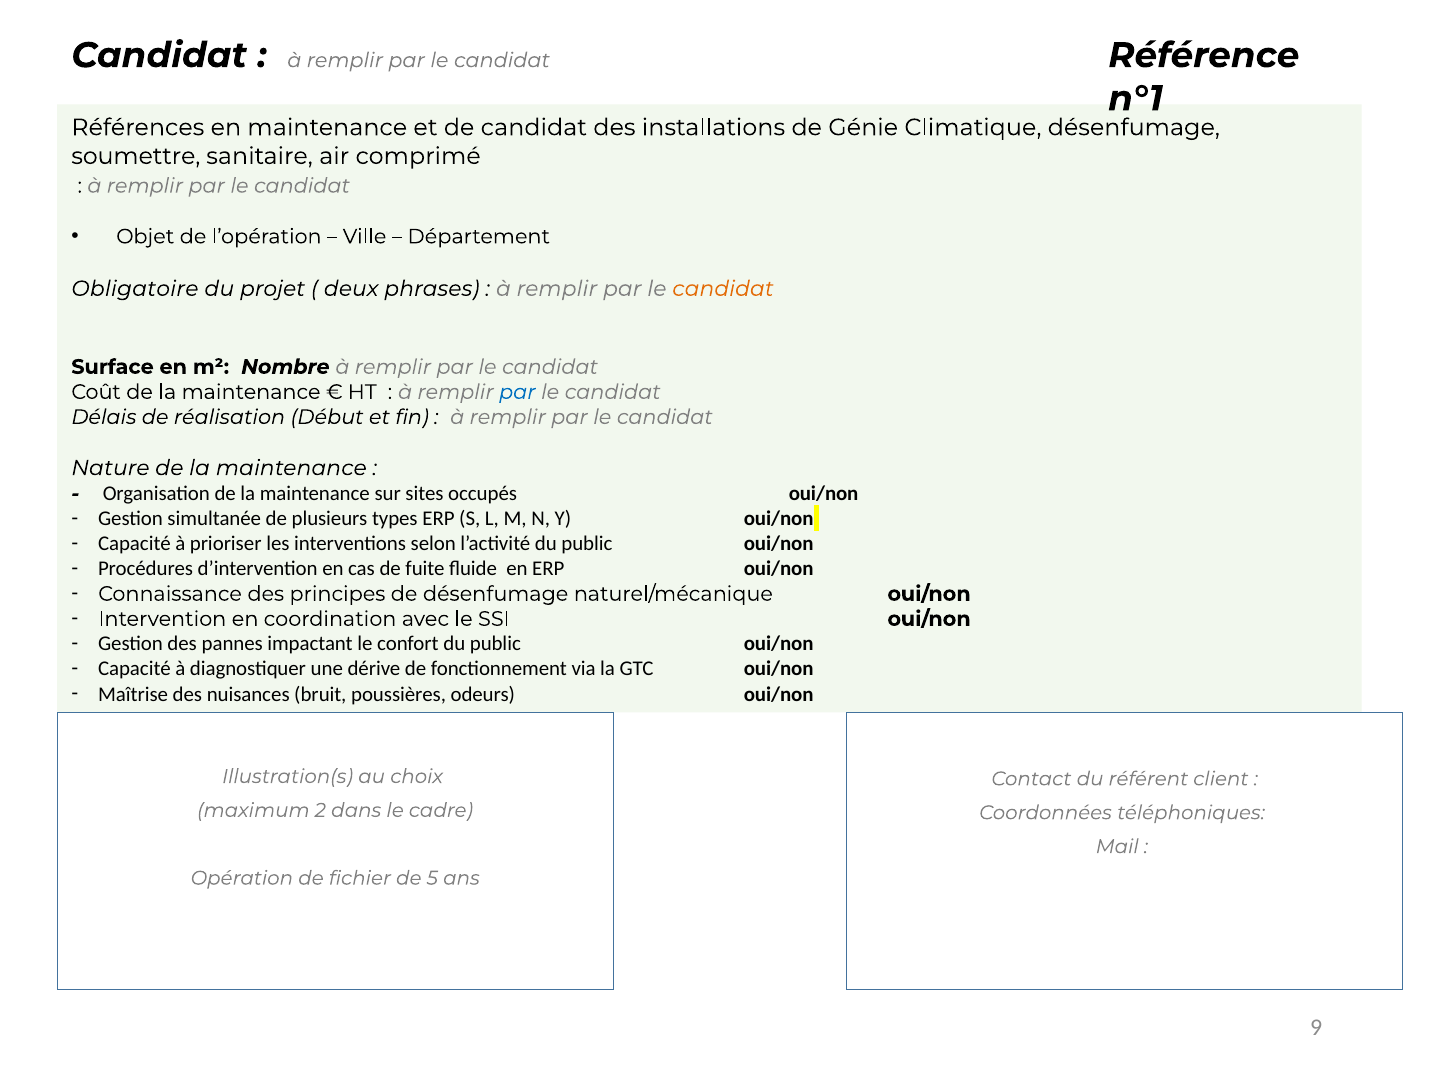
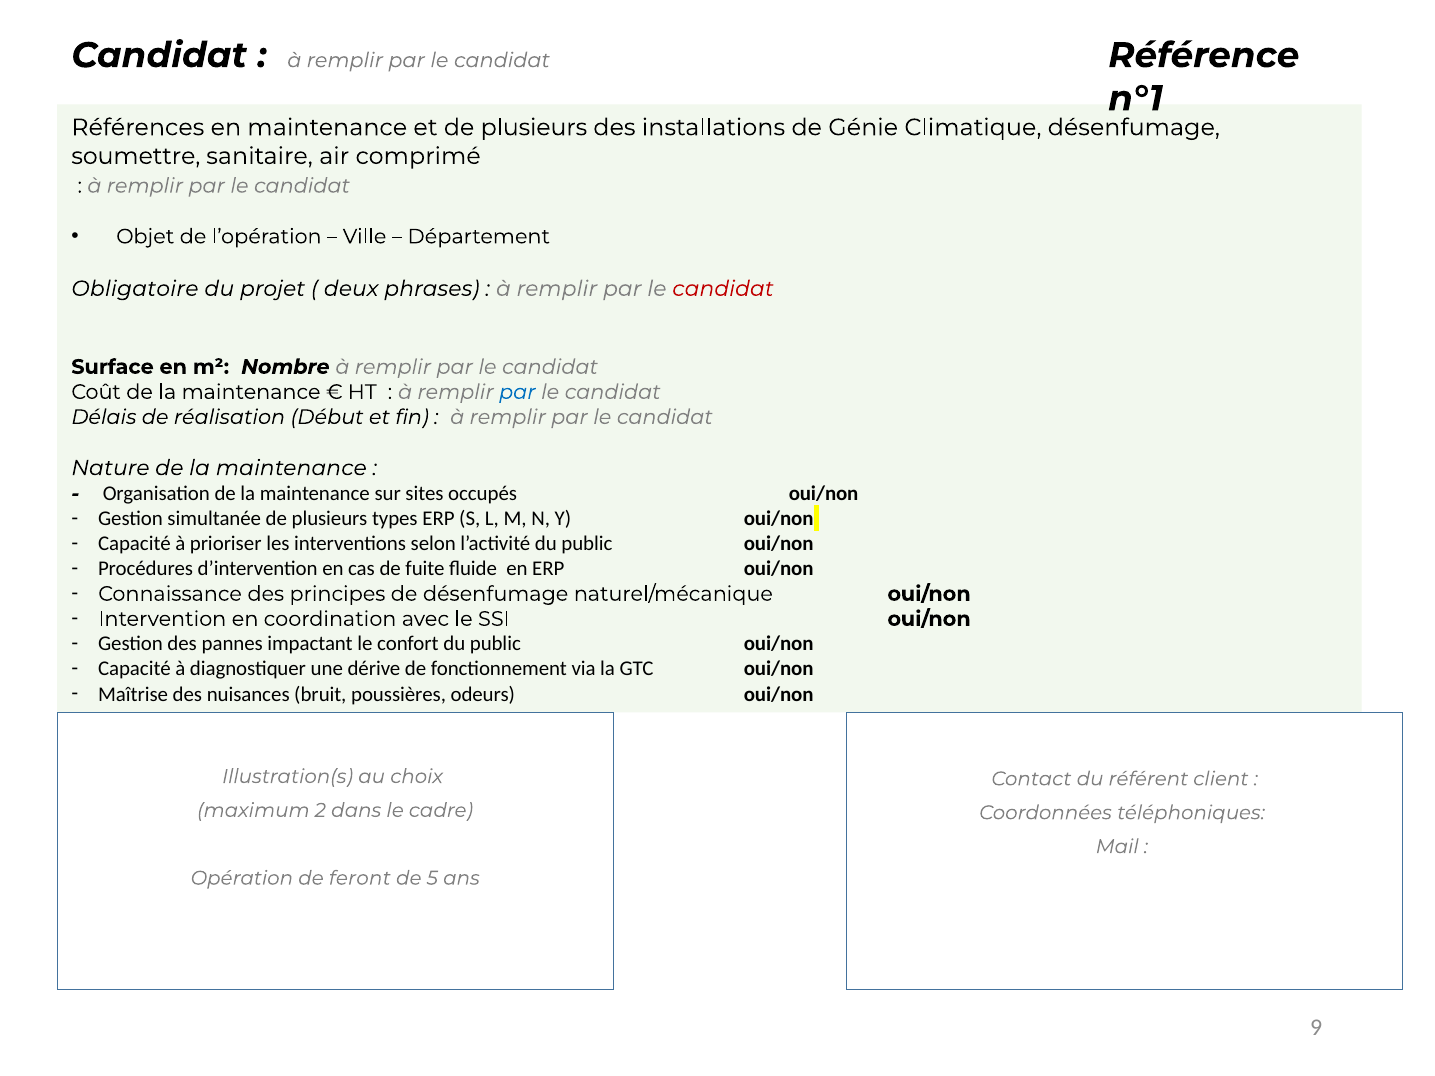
et de candidat: candidat -> plusieurs
candidat at (723, 289) colour: orange -> red
fichier: fichier -> feront
